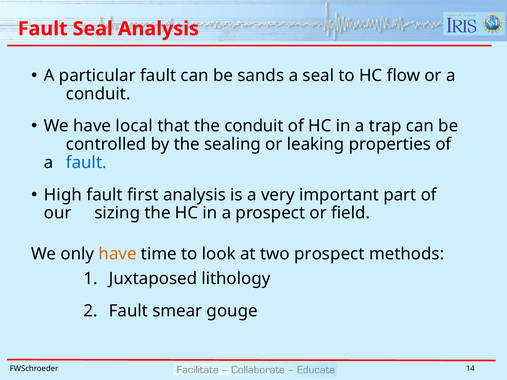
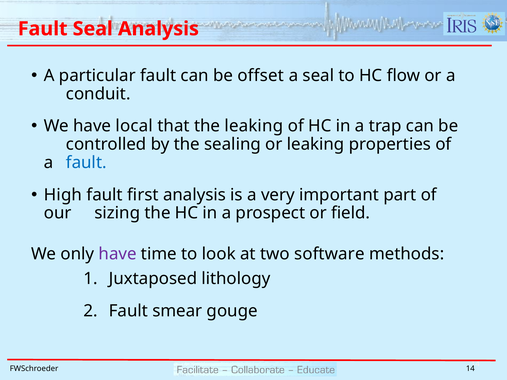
sands: sands -> offset
the conduit: conduit -> leaking
have at (118, 254) colour: orange -> purple
two prospect: prospect -> software
